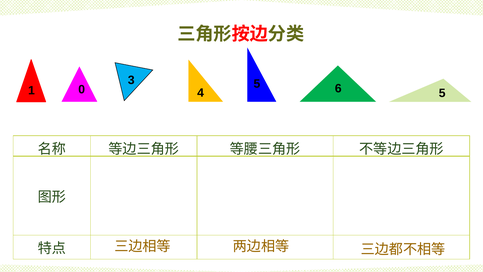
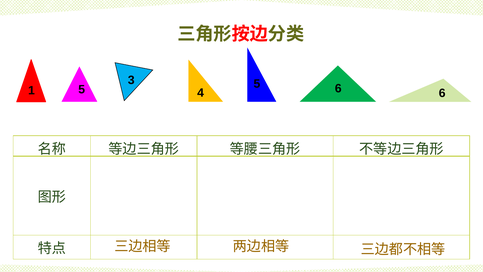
6 5: 5 -> 6
1 0: 0 -> 5
